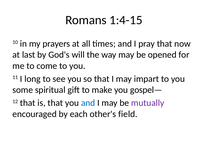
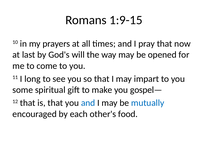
1:4-15: 1:4-15 -> 1:9-15
mutually colour: purple -> blue
field: field -> food
